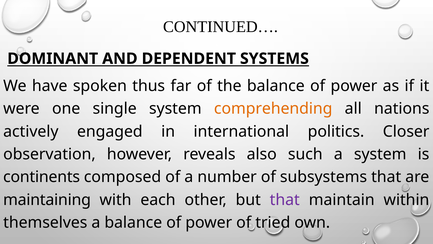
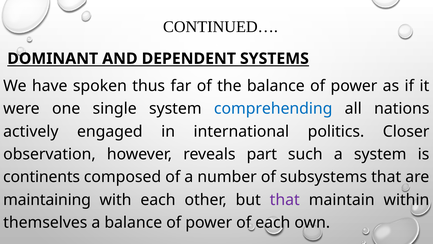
comprehending colour: orange -> blue
also: also -> part
of tried: tried -> each
